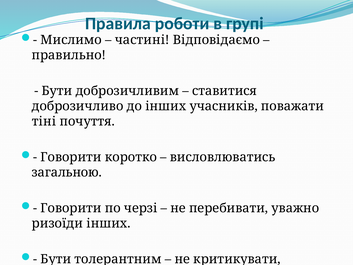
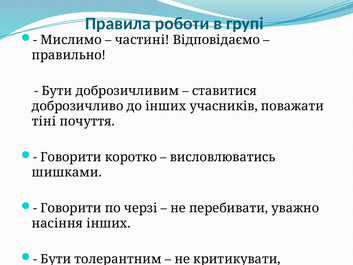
загальною: загальною -> шишками
ризоїди: ризоїди -> насіння
